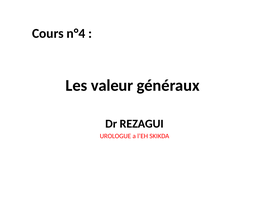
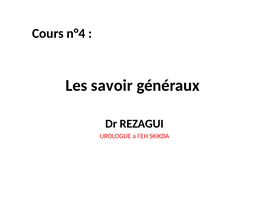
valeur: valeur -> savoir
